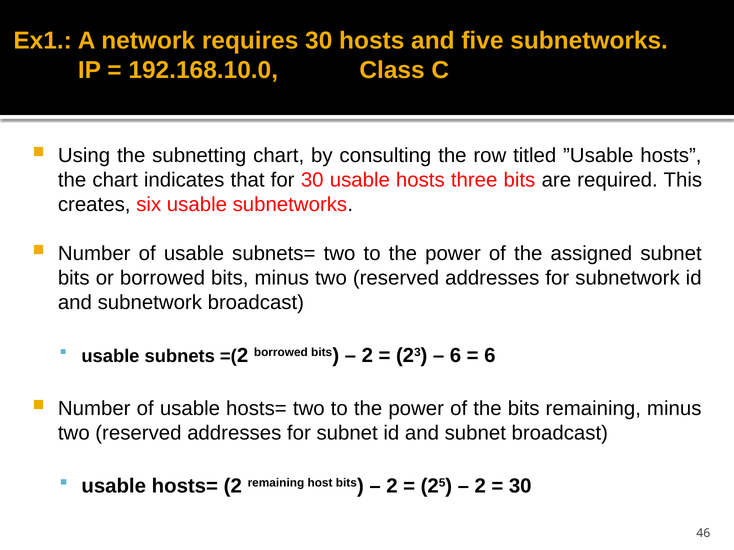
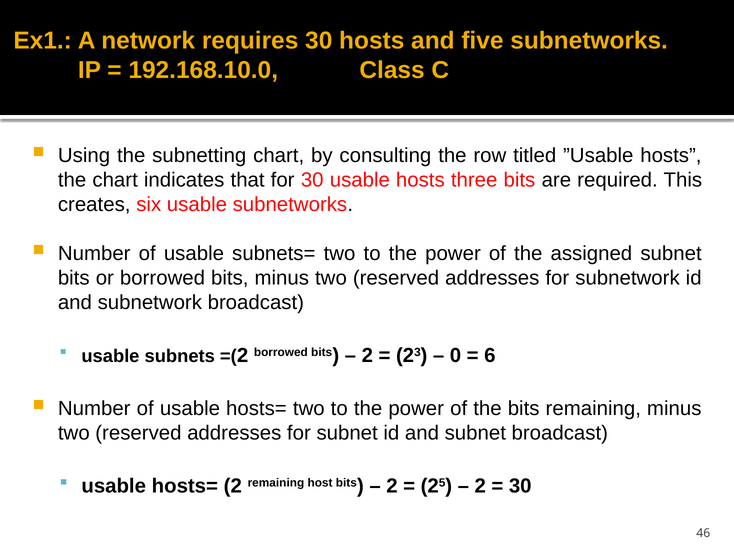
6 at (456, 356): 6 -> 0
